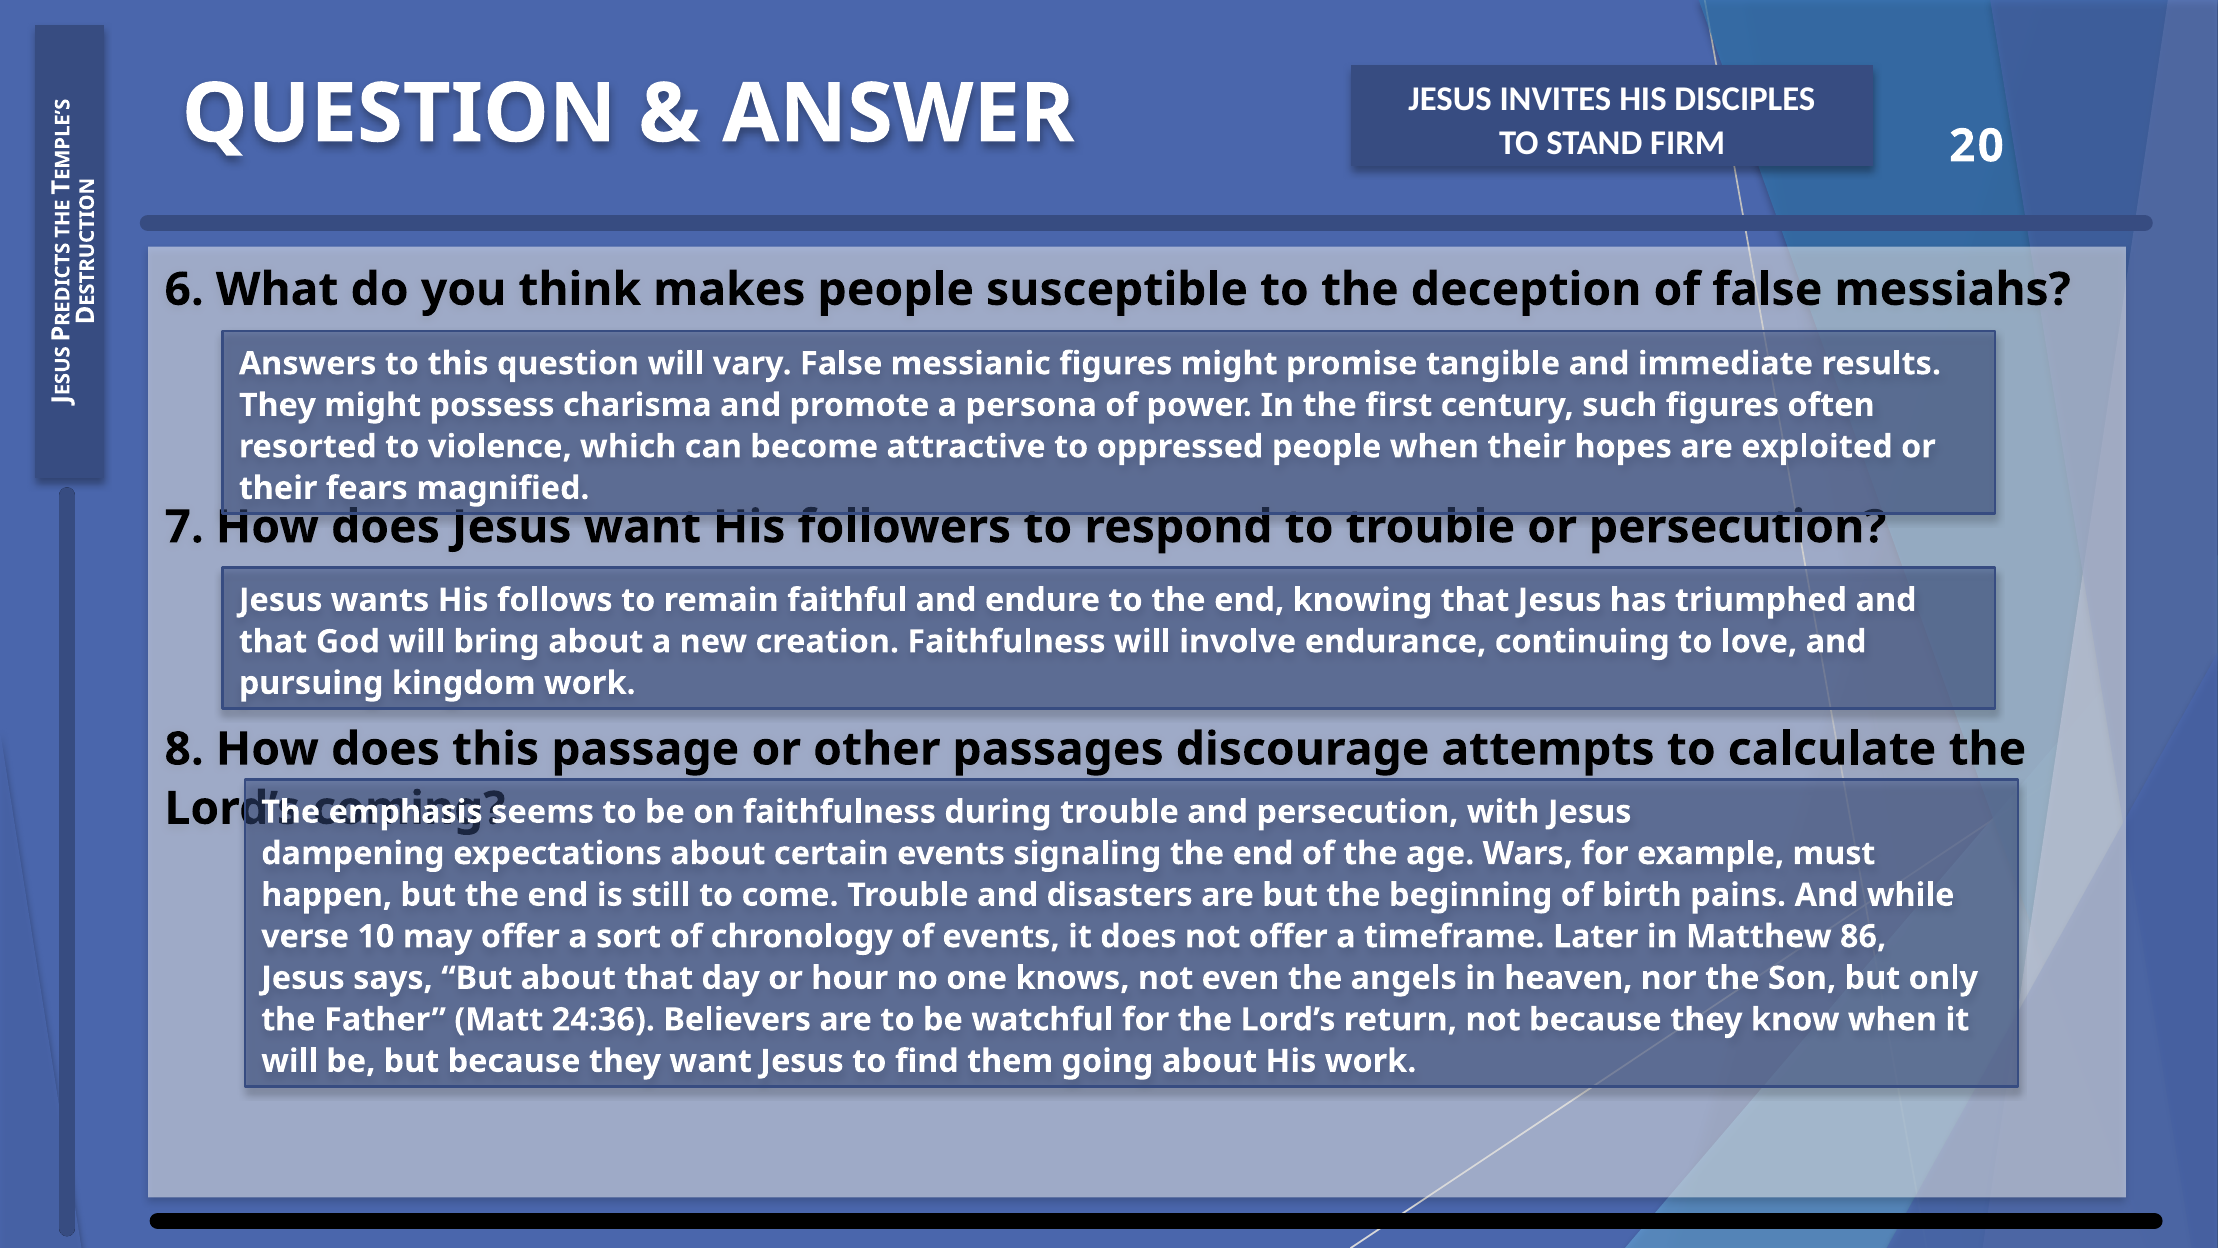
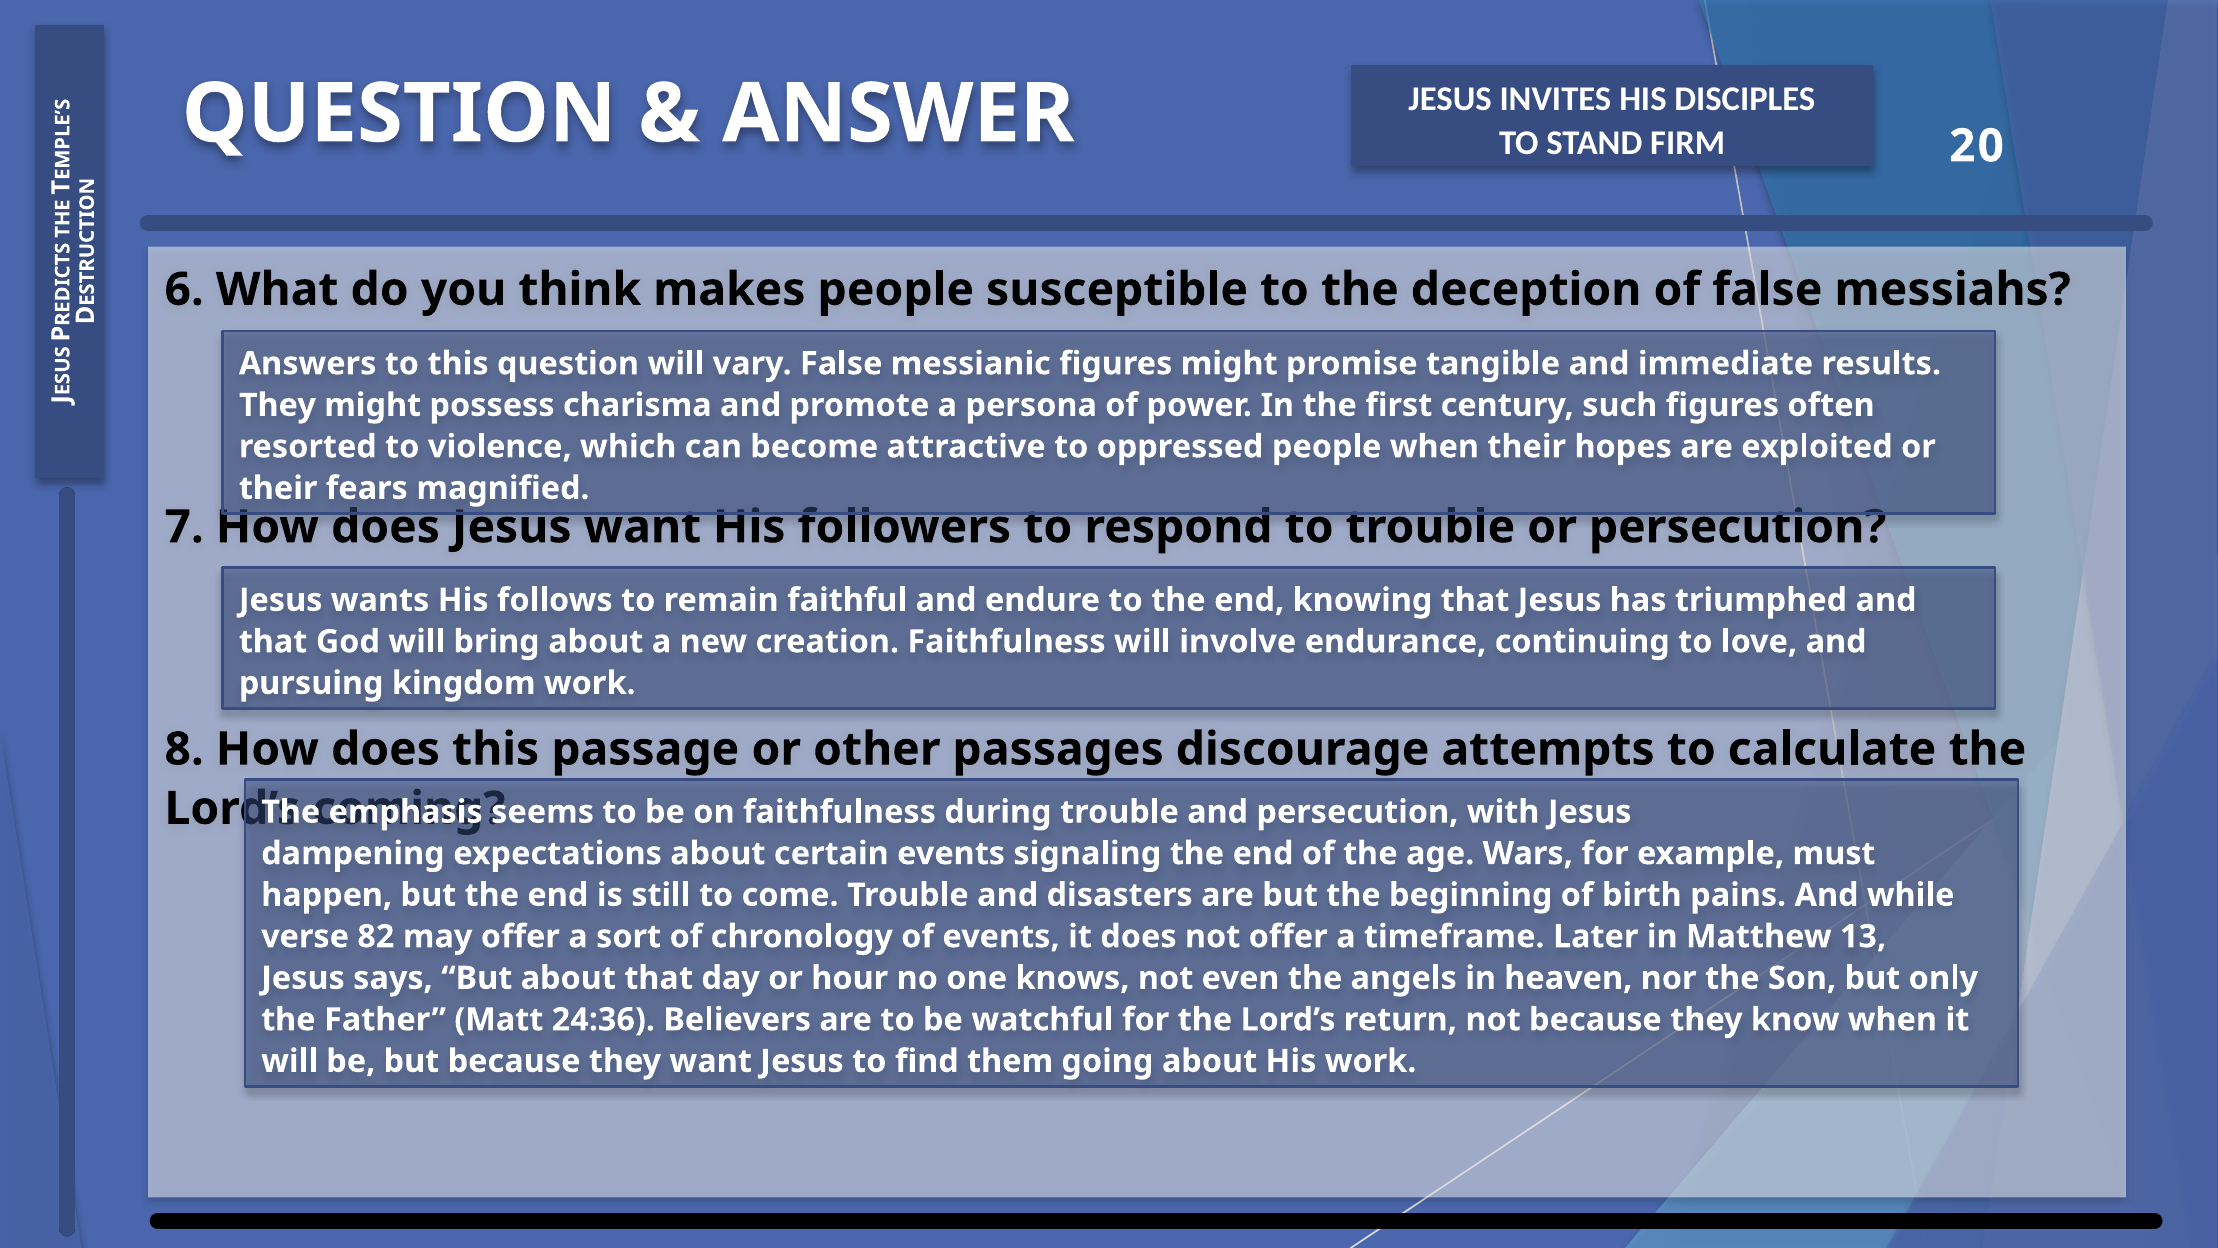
10: 10 -> 82
86: 86 -> 13
